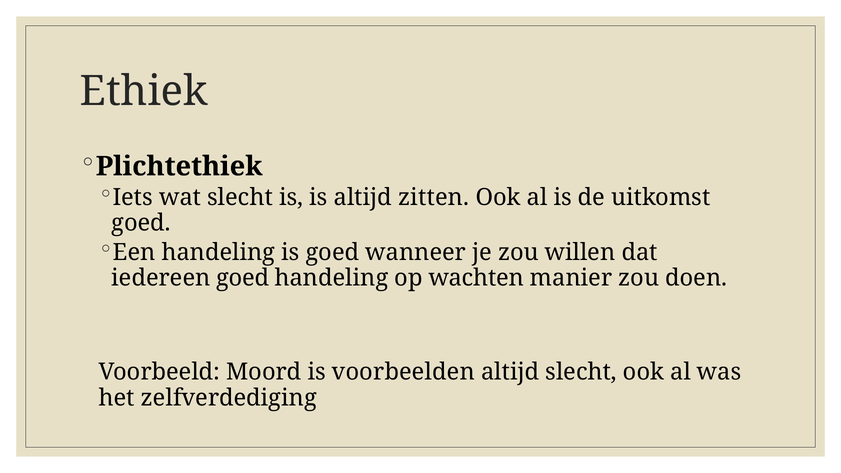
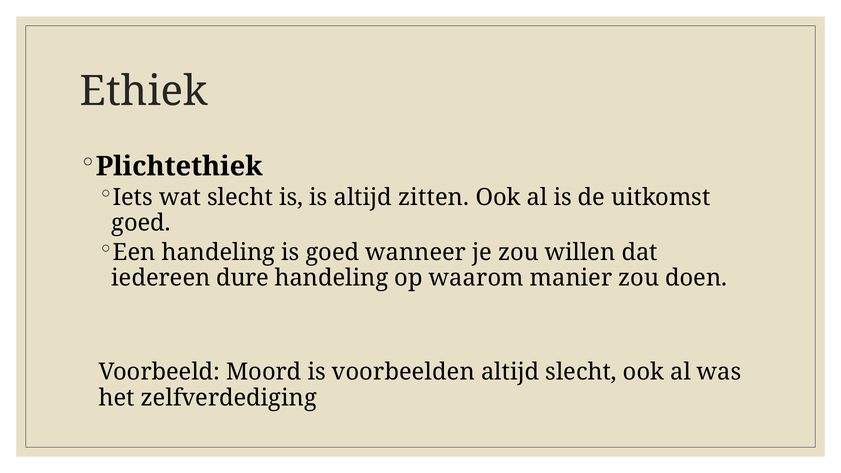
iedereen goed: goed -> dure
wachten: wachten -> waarom
